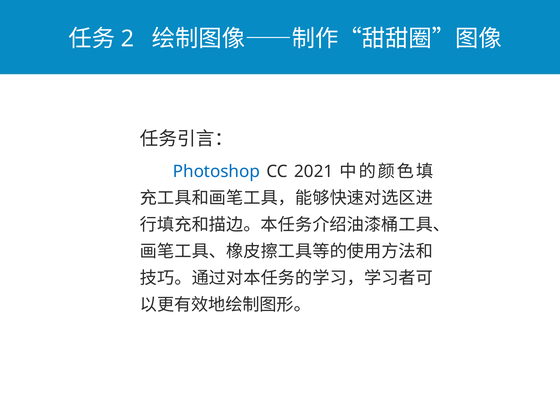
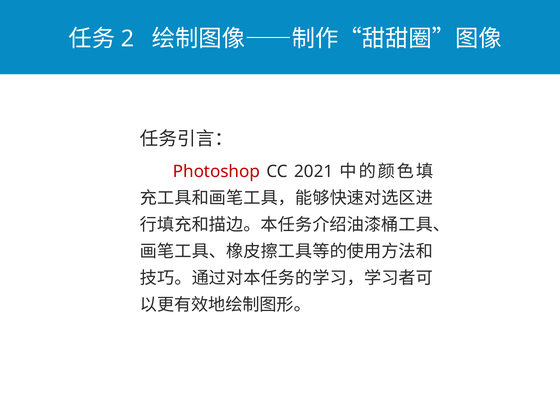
Photoshop colour: blue -> red
